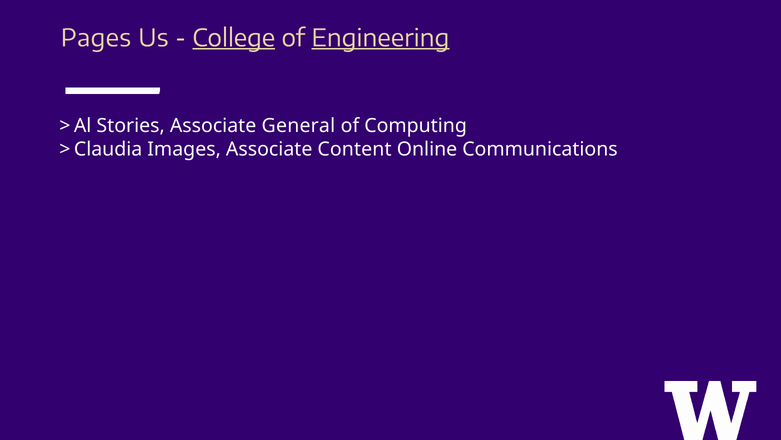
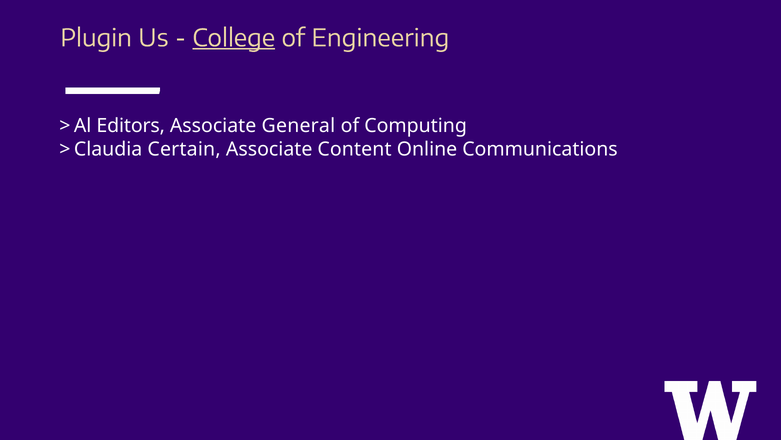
Pages: Pages -> Plugin
Engineering underline: present -> none
Stories: Stories -> Editors
Images: Images -> Certain
